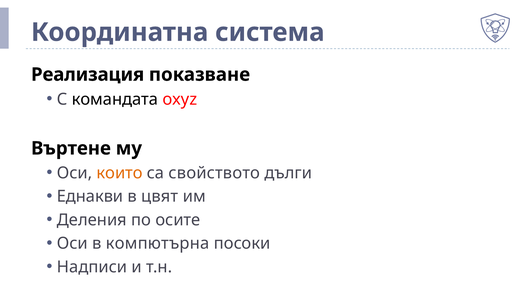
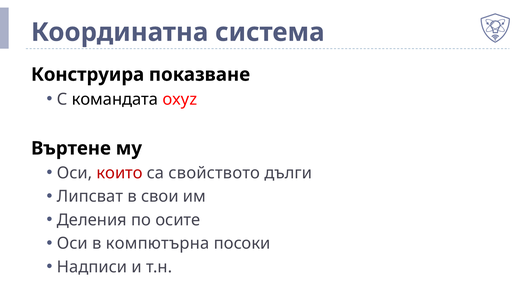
Реализация: Реализация -> Конструира
които colour: orange -> red
Еднакви: Еднакви -> Липсват
цвят: цвят -> свои
